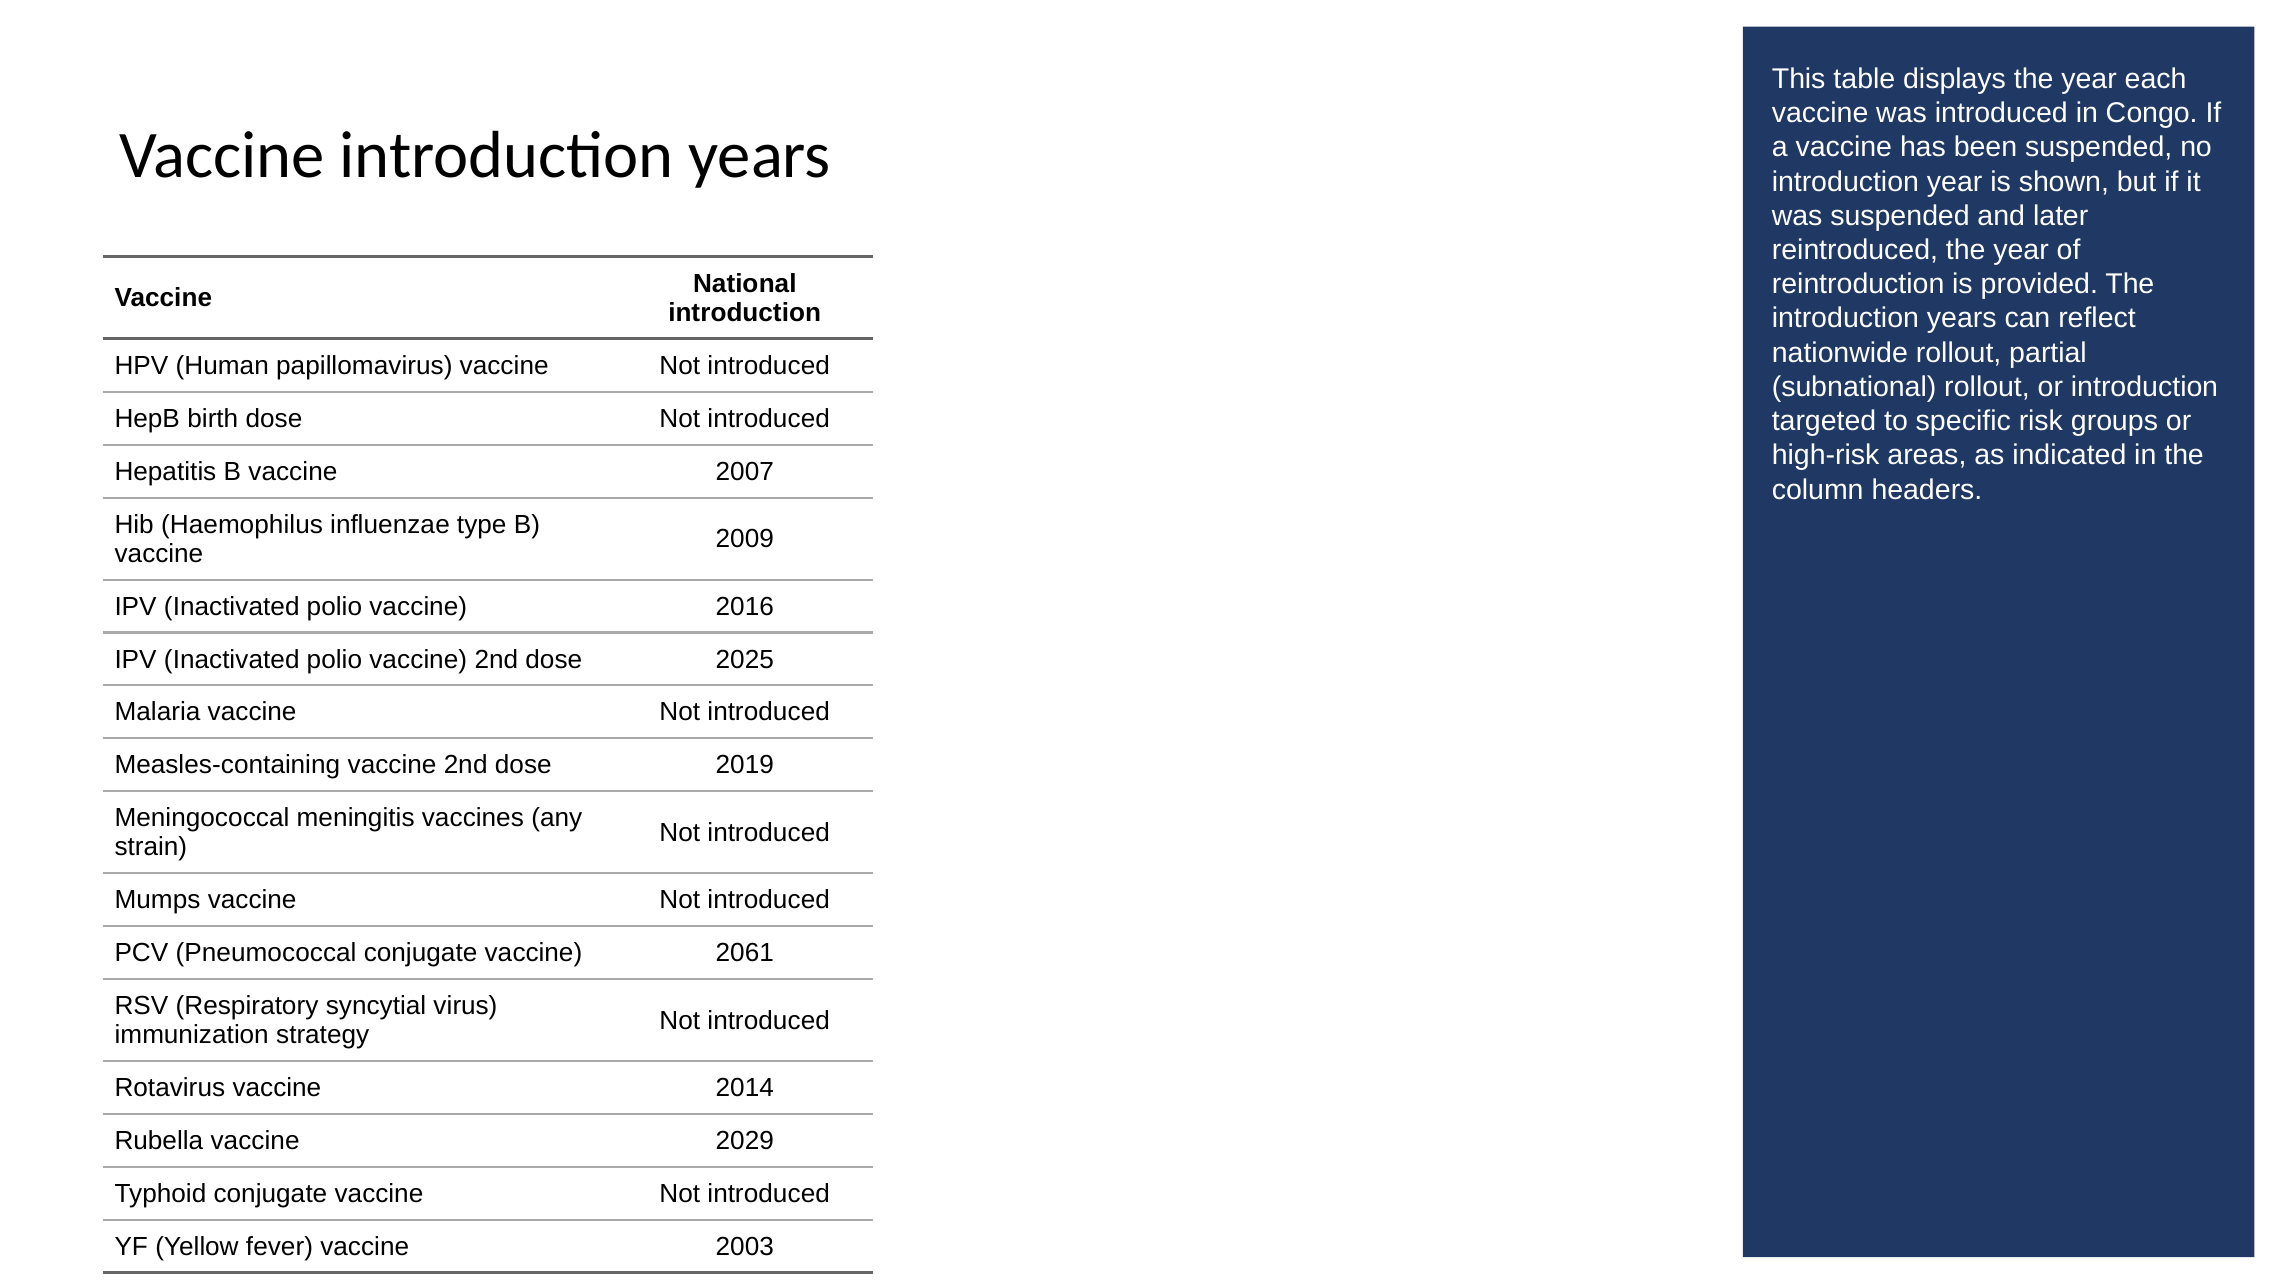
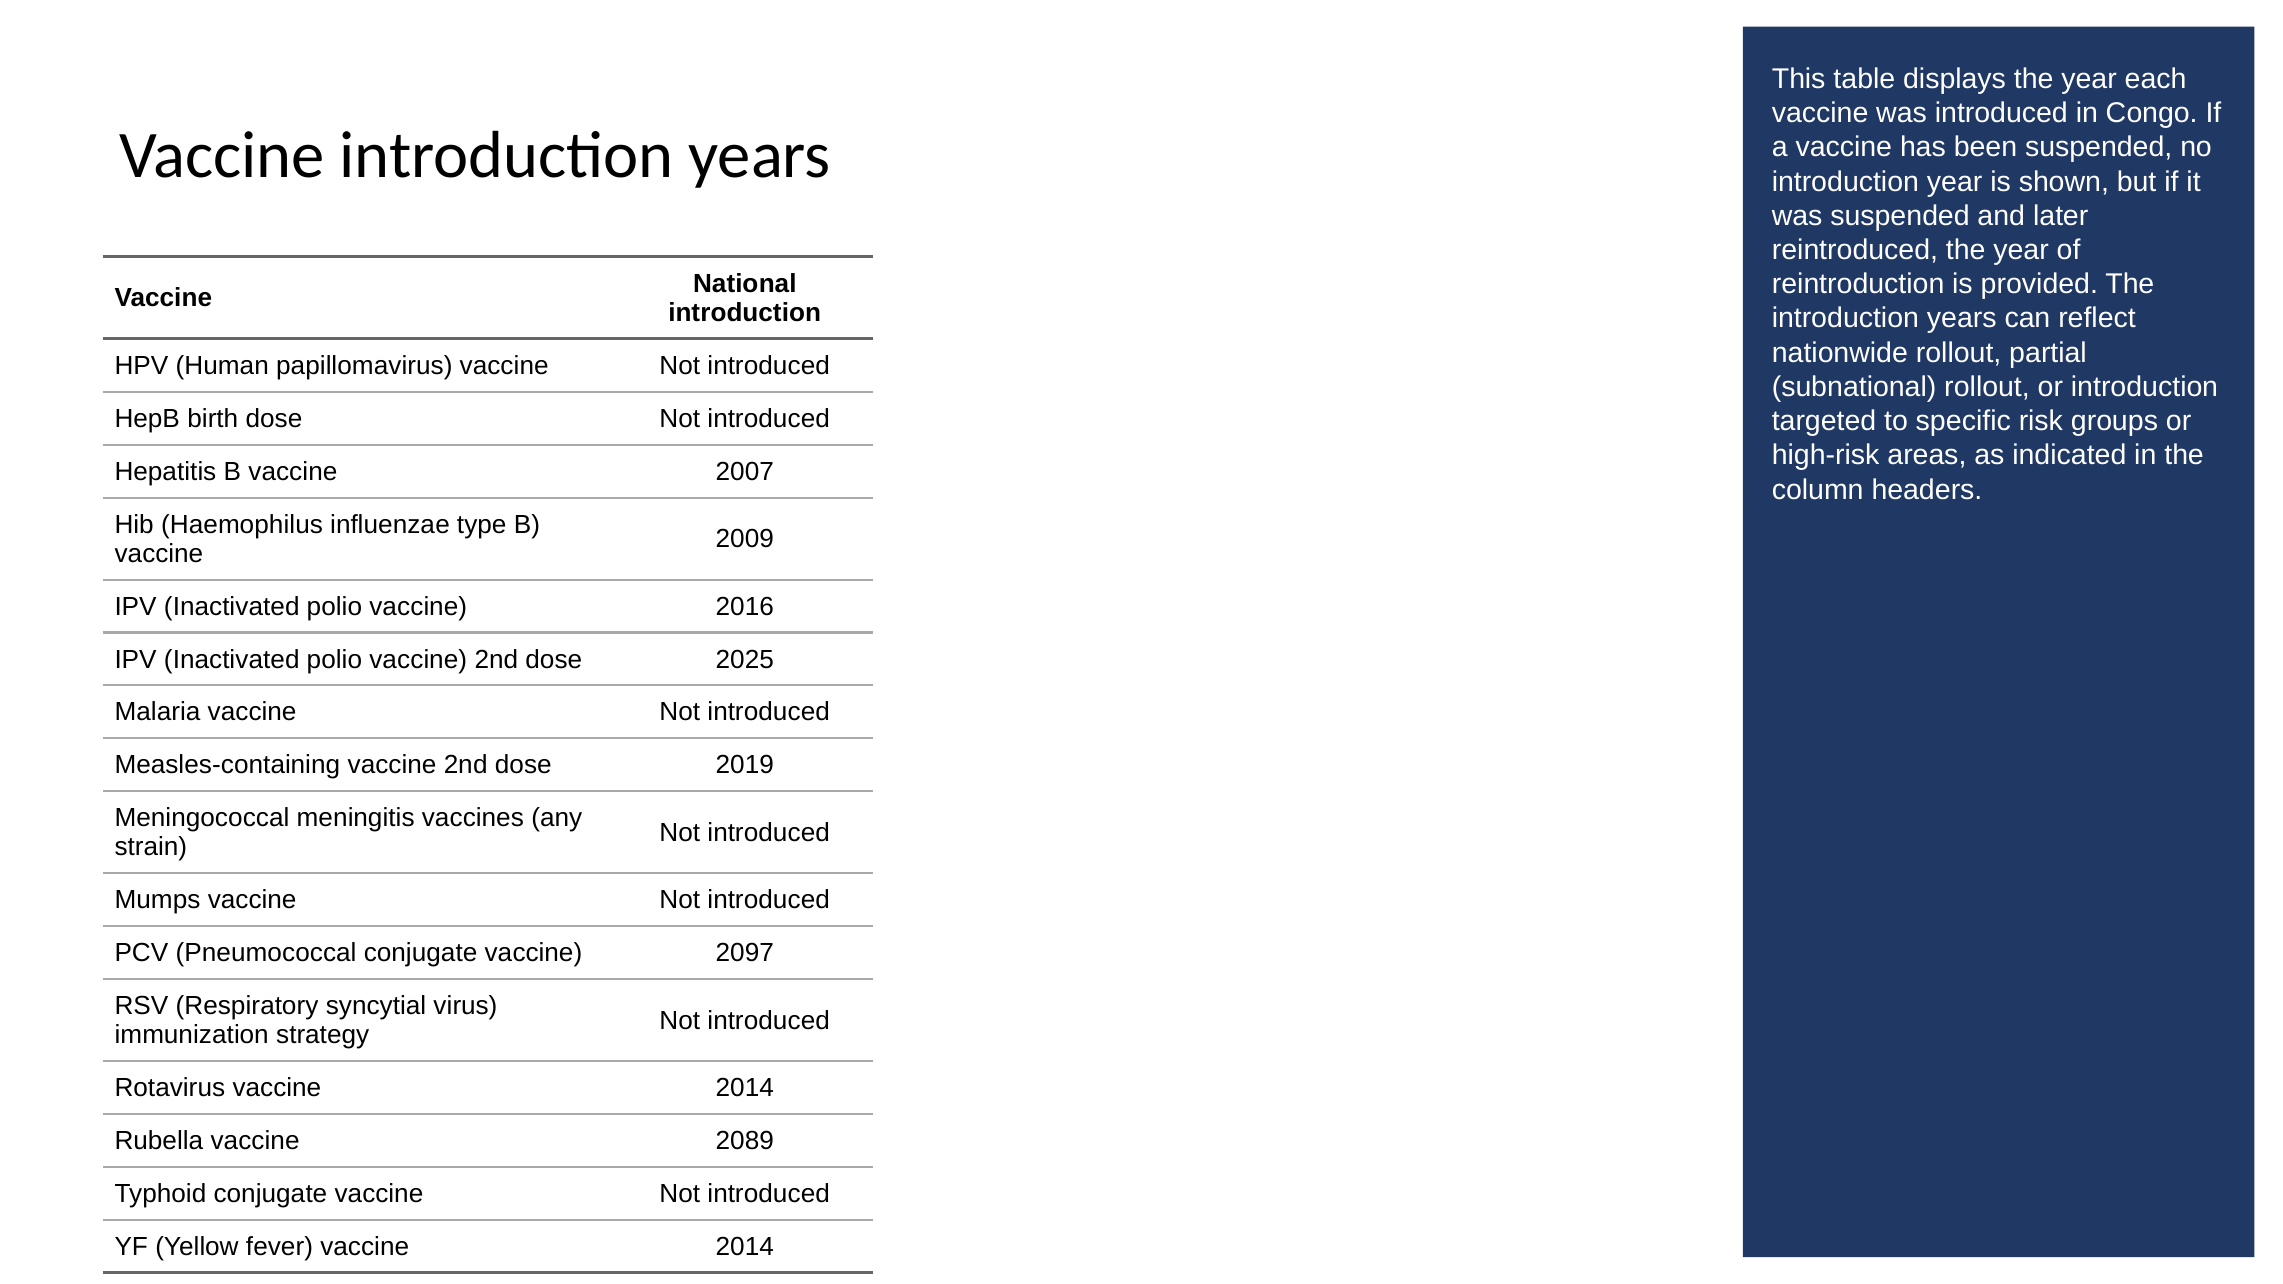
2061: 2061 -> 2097
2029: 2029 -> 2089
fever vaccine 2003: 2003 -> 2014
